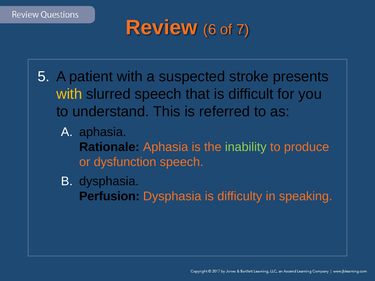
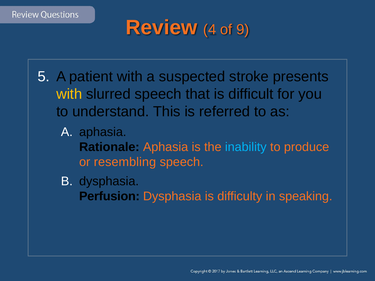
6: 6 -> 4
7: 7 -> 9
inability colour: light green -> light blue
dysfunction: dysfunction -> resembling
